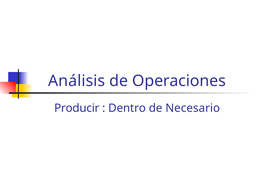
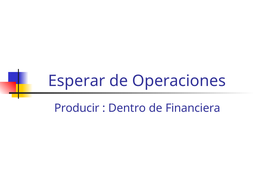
Análisis: Análisis -> Esperar
Necesario: Necesario -> Financiera
